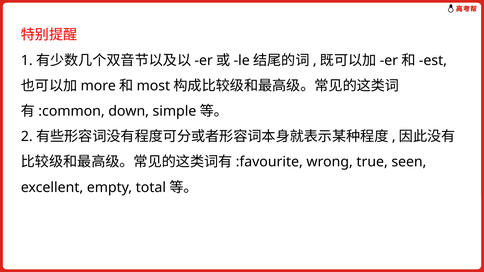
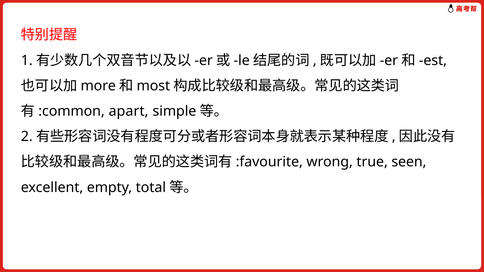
down: down -> apart
